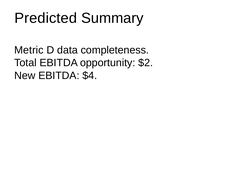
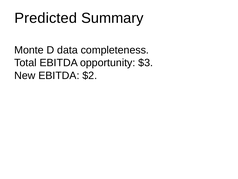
Metric: Metric -> Monte
$2: $2 -> $3
$4: $4 -> $2
